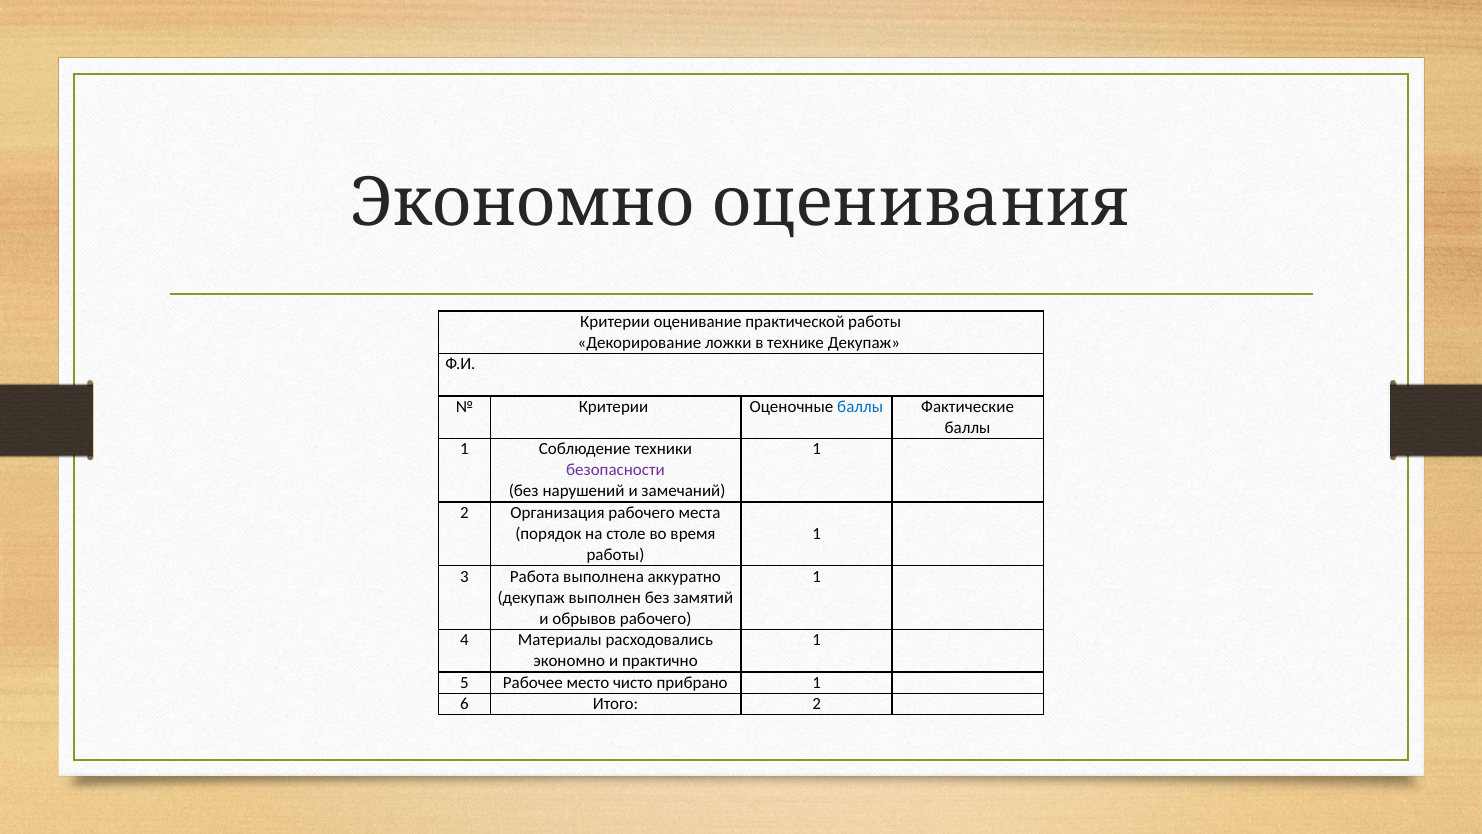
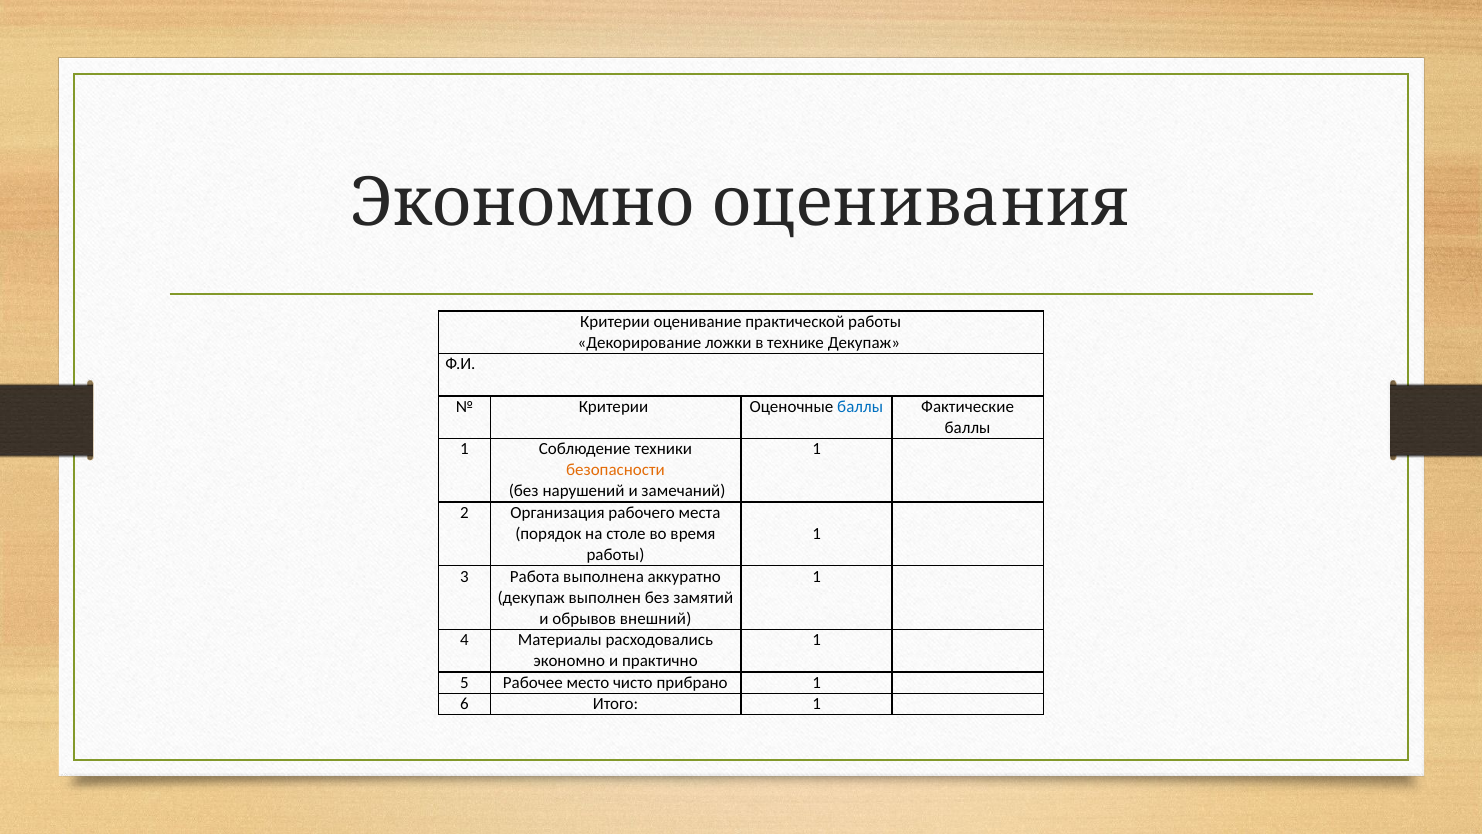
безопасности colour: purple -> orange
обрывов рабочего: рабочего -> внешний
Итого 2: 2 -> 1
